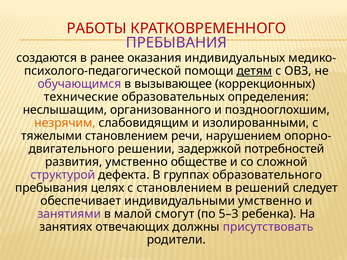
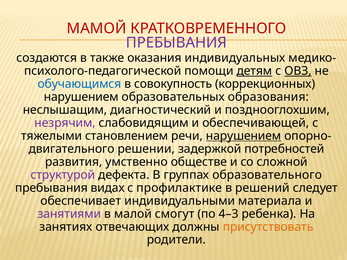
РАБОТЫ: РАБОТЫ -> МАМОЙ
ранее: ранее -> также
ОВЗ underline: none -> present
обучающимся colour: purple -> blue
вызывающее: вызывающее -> совокупность
технические at (81, 97): технические -> нарушением
определения: определения -> образования
организованного: организованного -> диагностический
незрячим colour: orange -> purple
изолированными: изолированными -> обеспечивающей
нарушением at (244, 136) underline: none -> present
целях: целях -> видах
с становлением: становлением -> профилактике
индивидуальными умственно: умственно -> материала
5–3: 5–3 -> 4–3
присутствовать colour: purple -> orange
